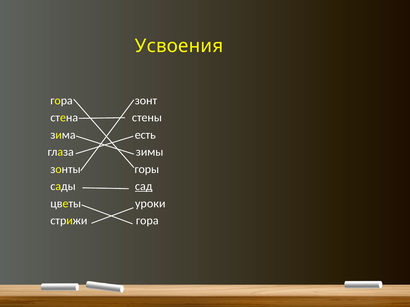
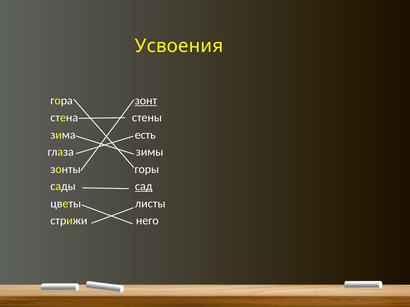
зонт underline: none -> present
уроки: уроки -> листы
стрижи гора: гора -> него
